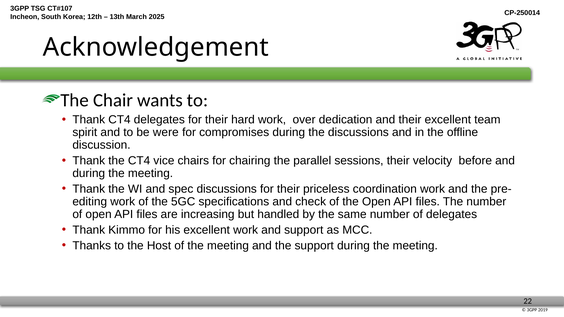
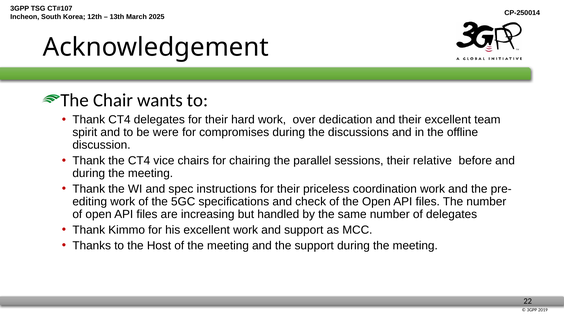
velocity: velocity -> relative
spec discussions: discussions -> instructions
